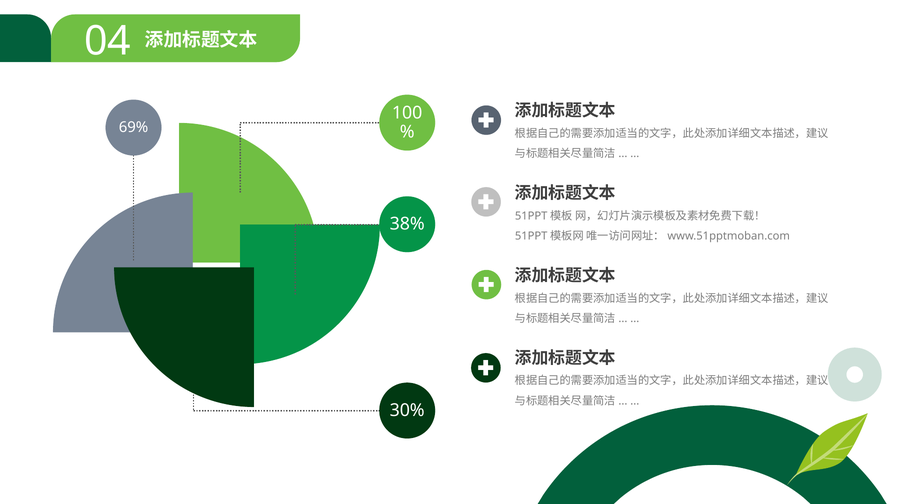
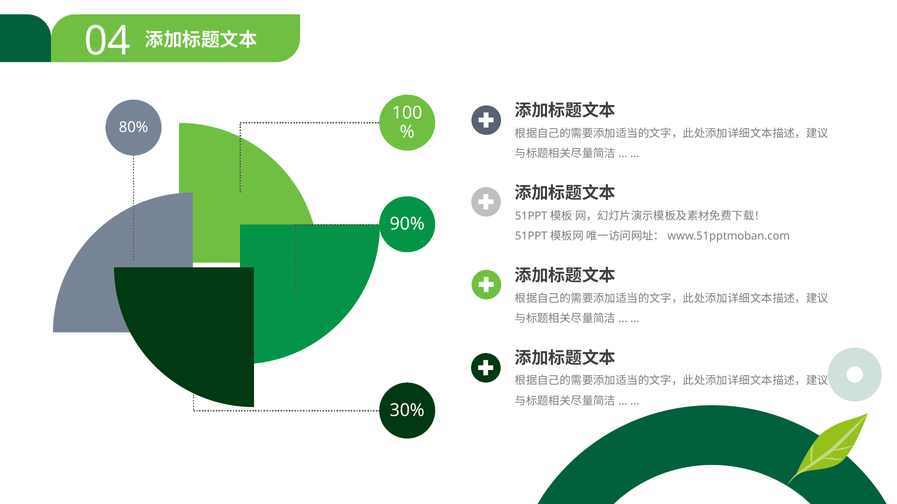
69%: 69% -> 80%
38%: 38% -> 90%
